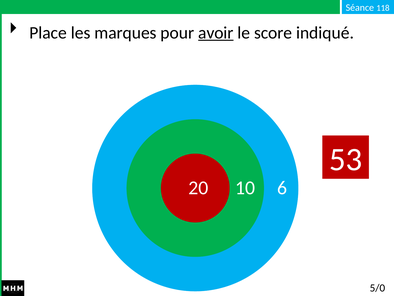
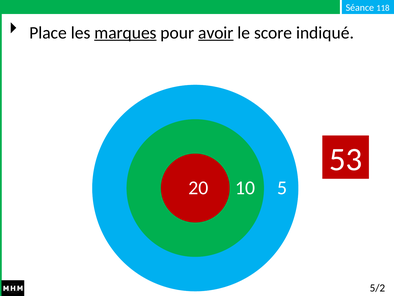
marques underline: none -> present
6: 6 -> 5
5/0: 5/0 -> 5/2
